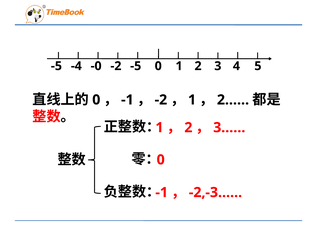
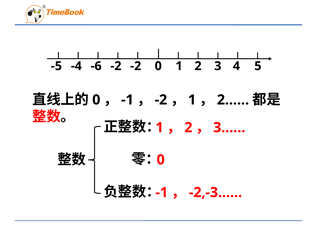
-0: -0 -> -6
-2 -5: -5 -> -2
